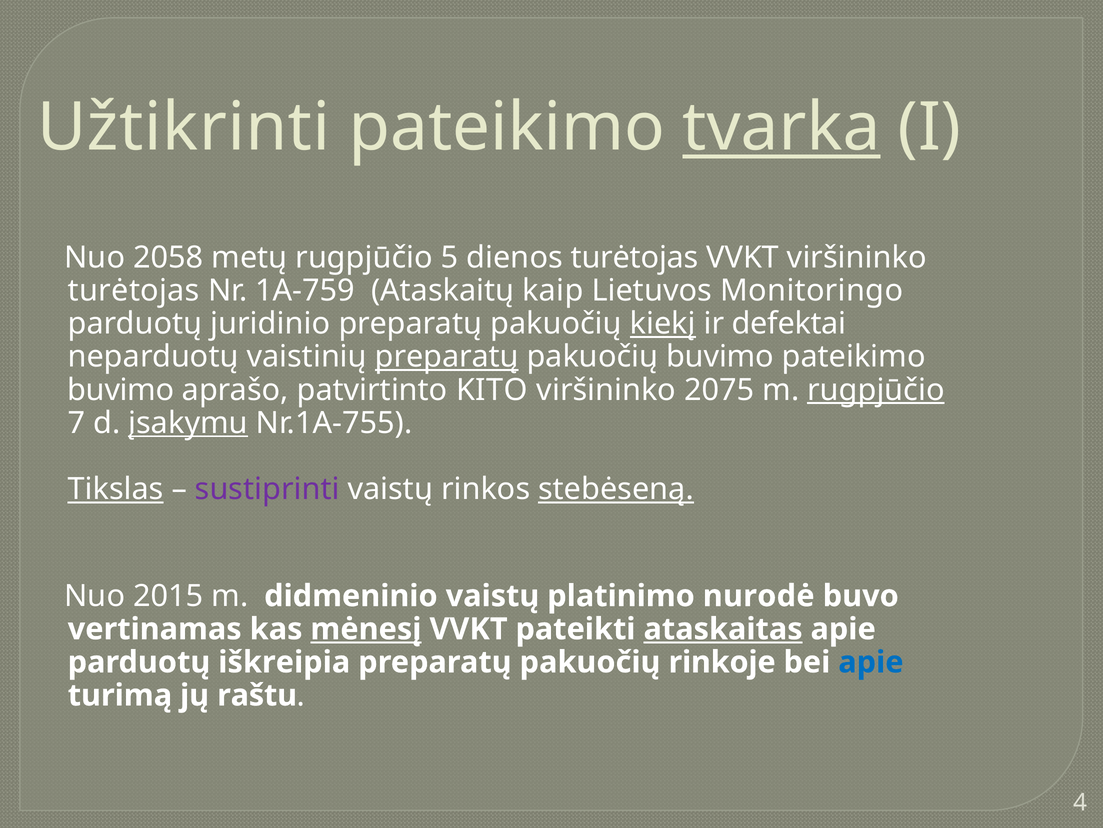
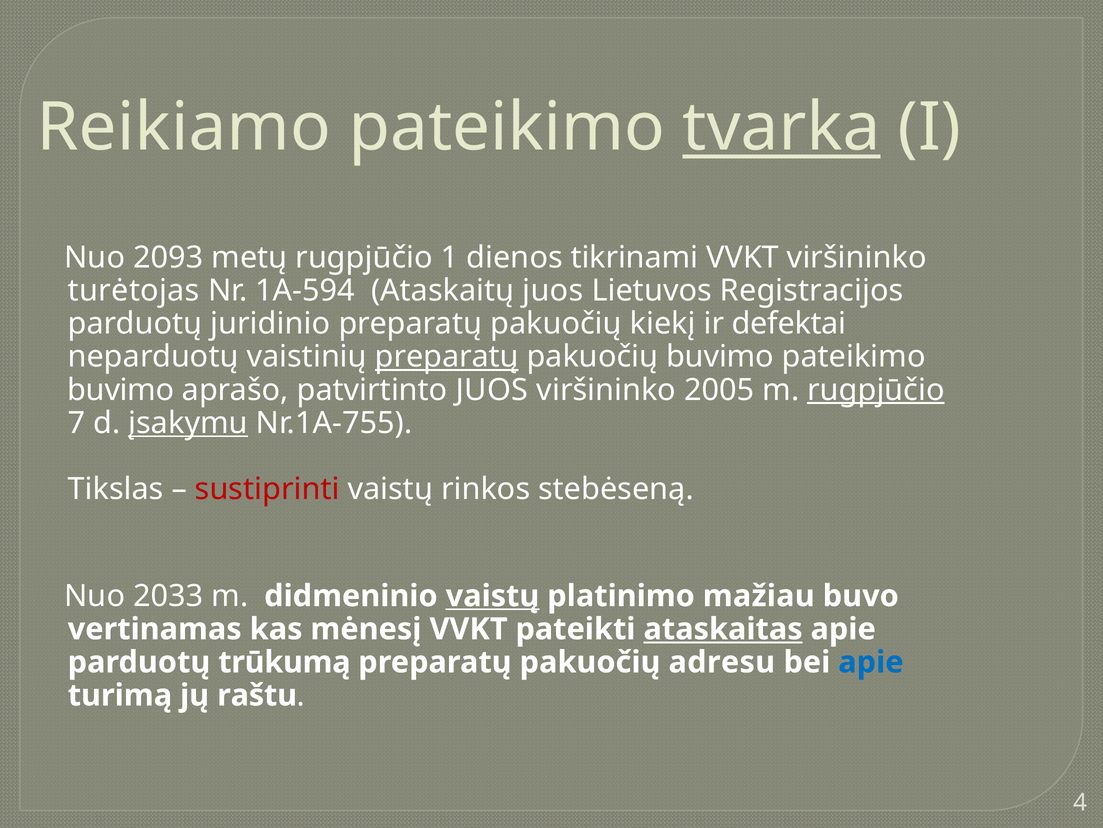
Užtikrinti: Užtikrinti -> Reikiamo
2058: 2058 -> 2093
5: 5 -> 1
dienos turėtojas: turėtojas -> tikrinami
1A-759: 1A-759 -> 1A-594
Ataskaitų kaip: kaip -> juos
Monitoringo: Monitoringo -> Registracijos
kiekį underline: present -> none
patvirtinto KITO: KITO -> JUOS
2075: 2075 -> 2005
Tikslas underline: present -> none
sustiprinti colour: purple -> red
stebėseną underline: present -> none
2015: 2015 -> 2033
vaistų at (493, 595) underline: none -> present
nurodė: nurodė -> mažiau
mėnesį underline: present -> none
iškreipia: iškreipia -> trūkumą
rinkoje: rinkoje -> adresu
